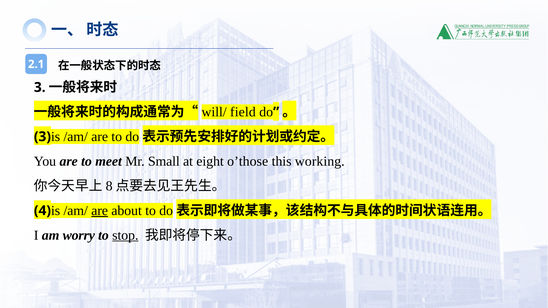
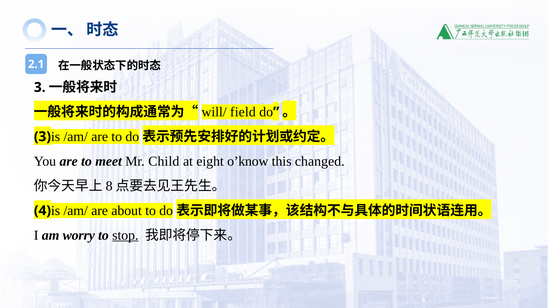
Small: Small -> Child
o’those: o’those -> o’know
working: working -> changed
are at (100, 211) underline: present -> none
